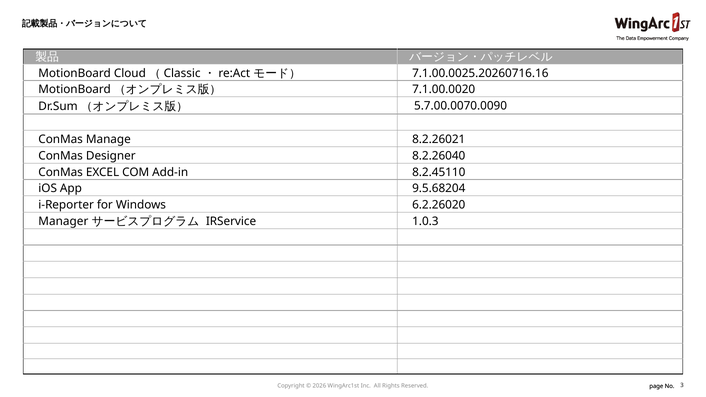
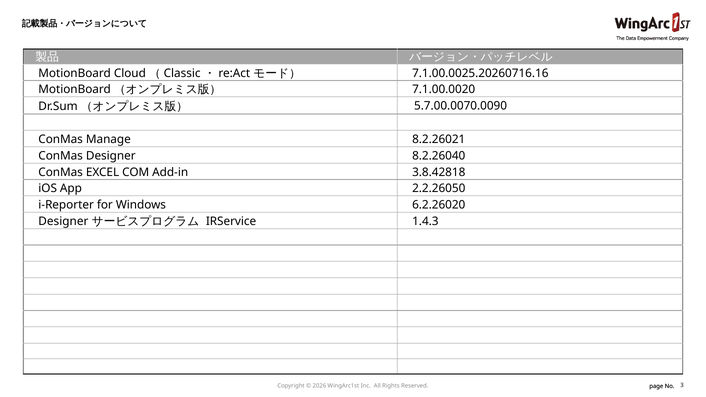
8.2.45110: 8.2.45110 -> 3.8.42818
9.5.68204: 9.5.68204 -> 2.2.26050
Manager at (63, 221): Manager -> Designer
1.0.3: 1.0.3 -> 1.4.3
